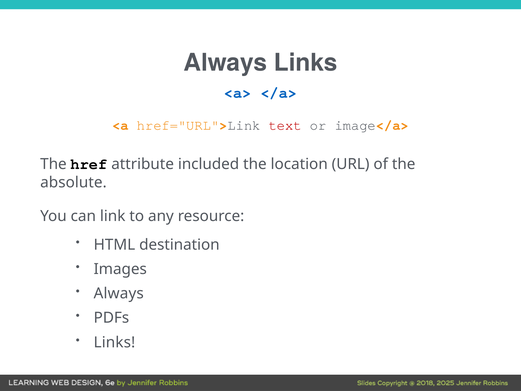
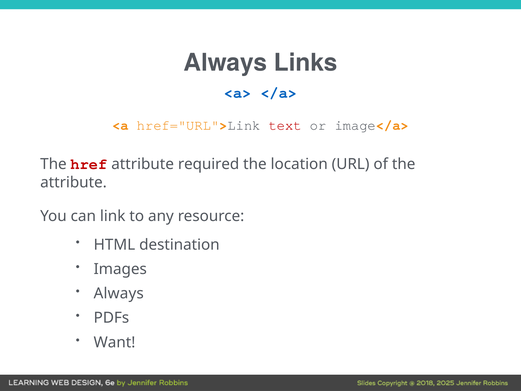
href colour: black -> red
included: included -> required
absolute at (73, 182): absolute -> attribute
Links at (114, 342): Links -> Want
